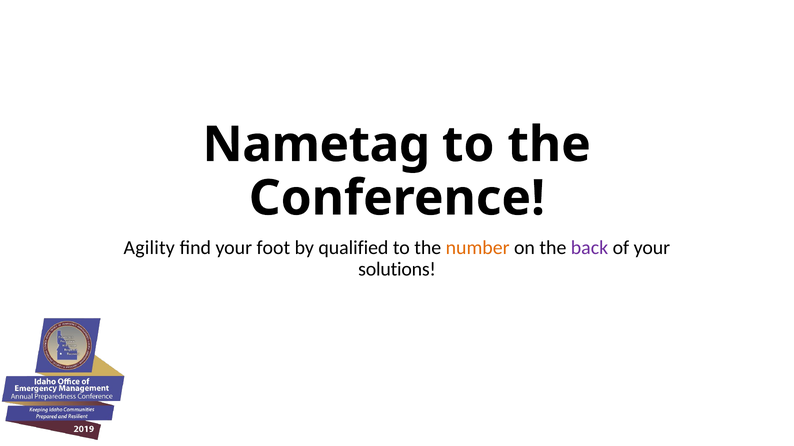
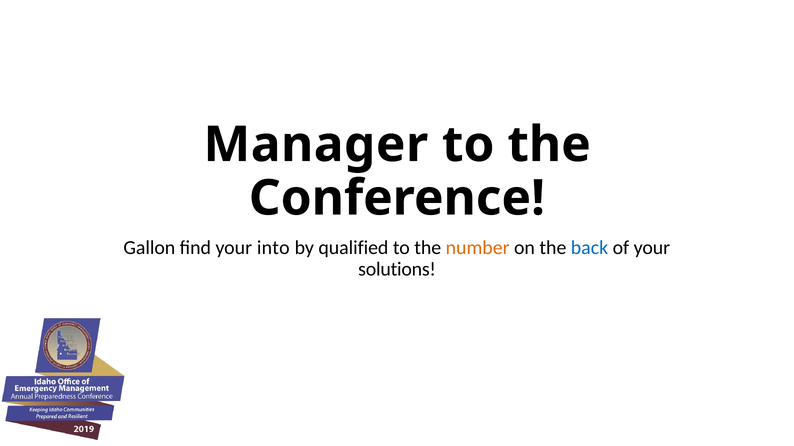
Nametag: Nametag -> Manager
Agility: Agility -> Gallon
foot: foot -> into
back colour: purple -> blue
